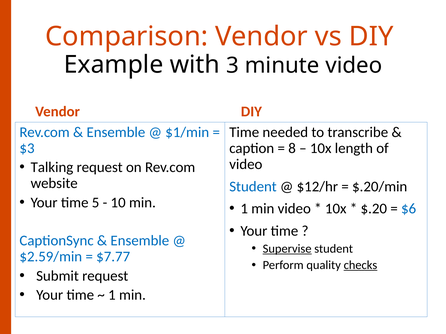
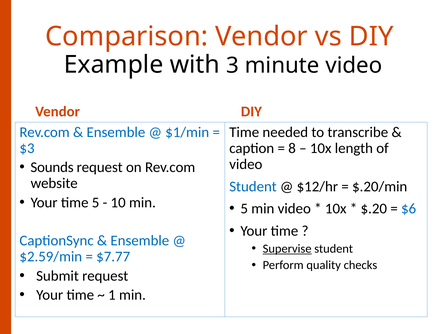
Talking: Talking -> Sounds
1 at (244, 209): 1 -> 5
checks underline: present -> none
